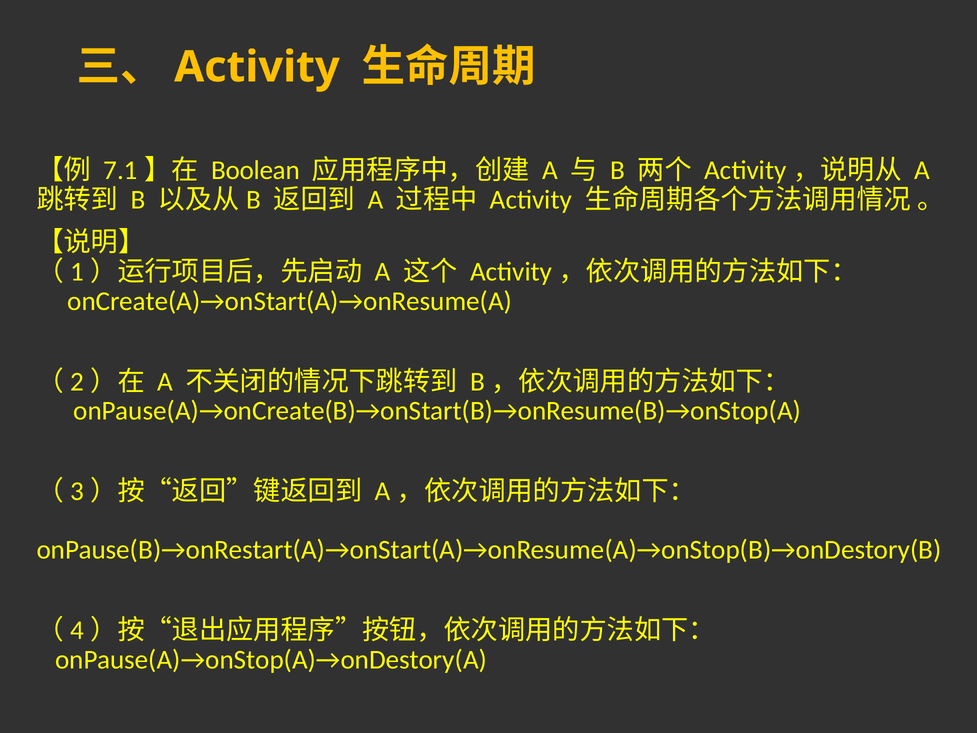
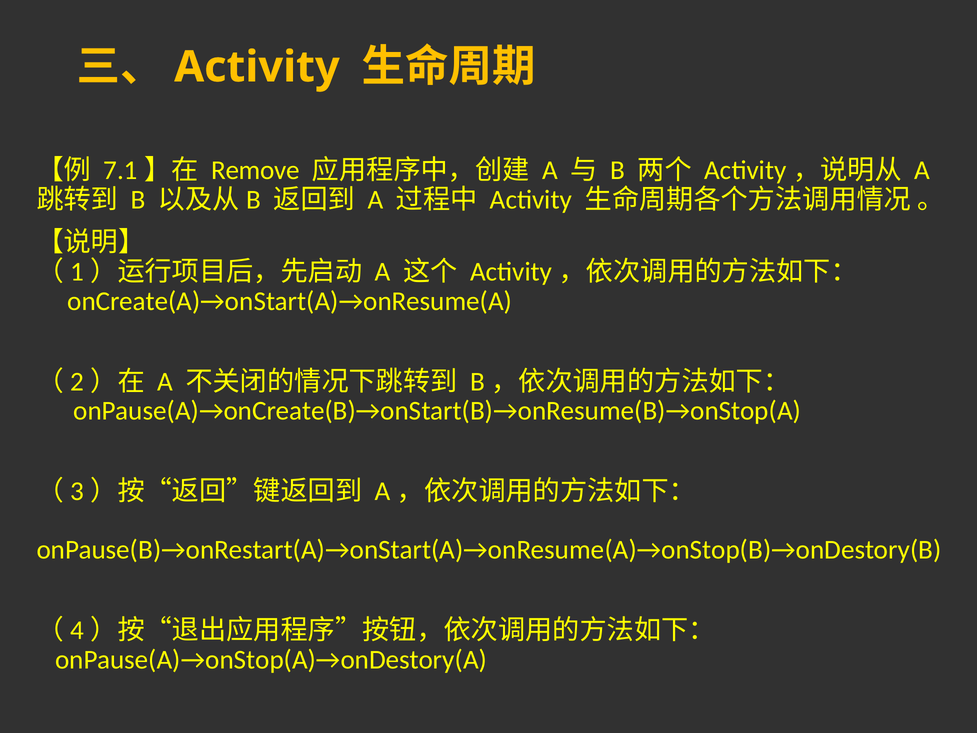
Boolean: Boolean -> Remove
